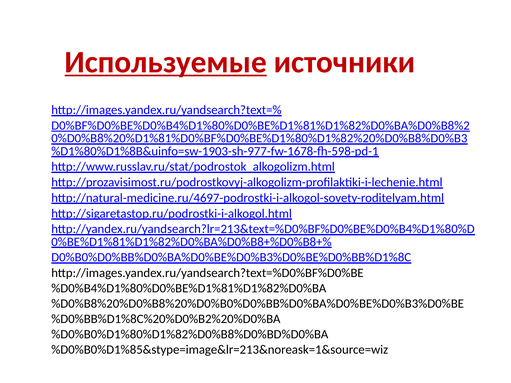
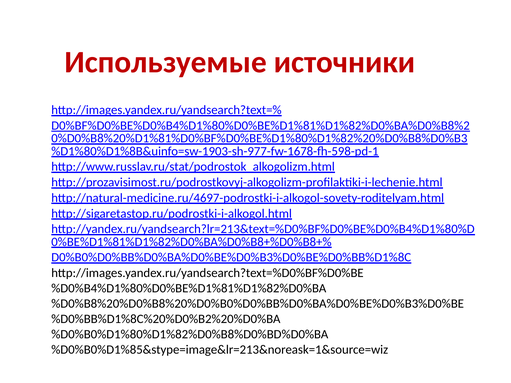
Используемые underline: present -> none
